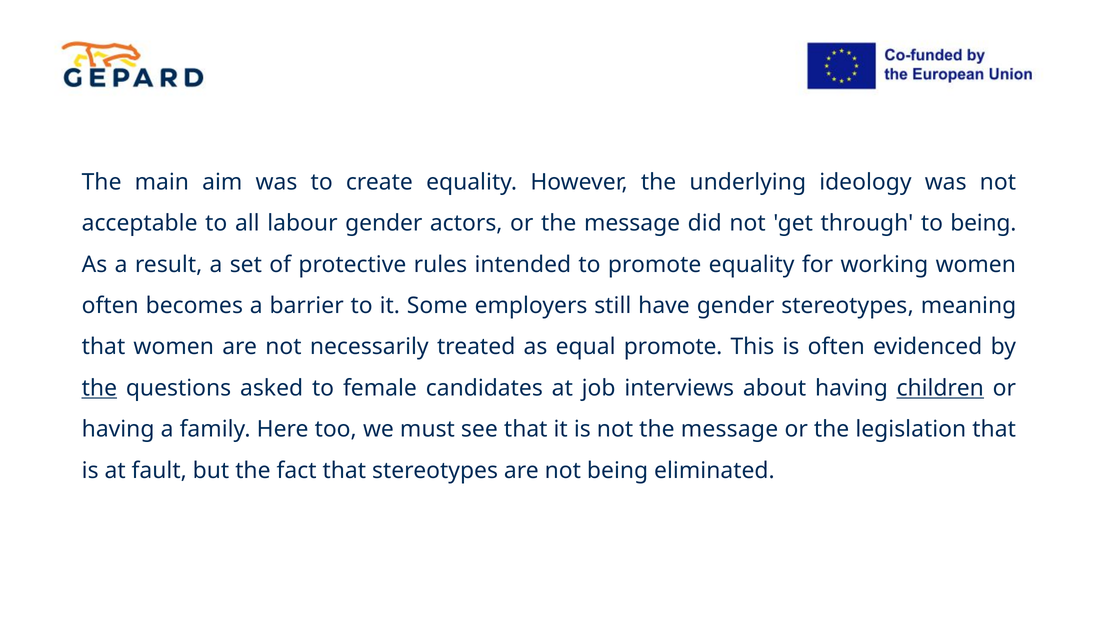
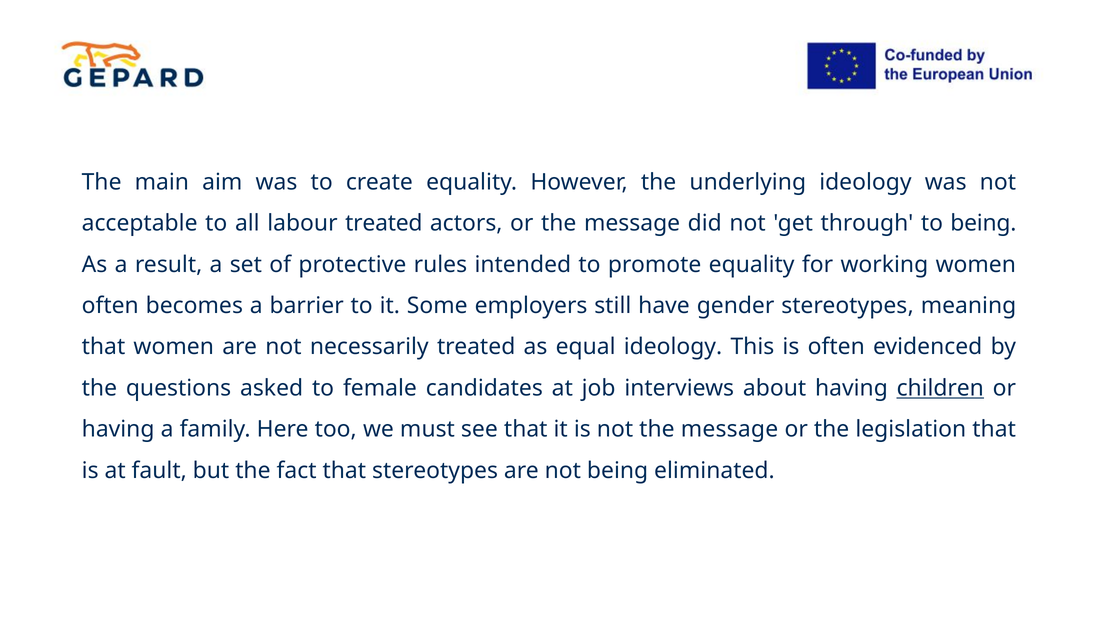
labour gender: gender -> treated
equal promote: promote -> ideology
the at (99, 388) underline: present -> none
